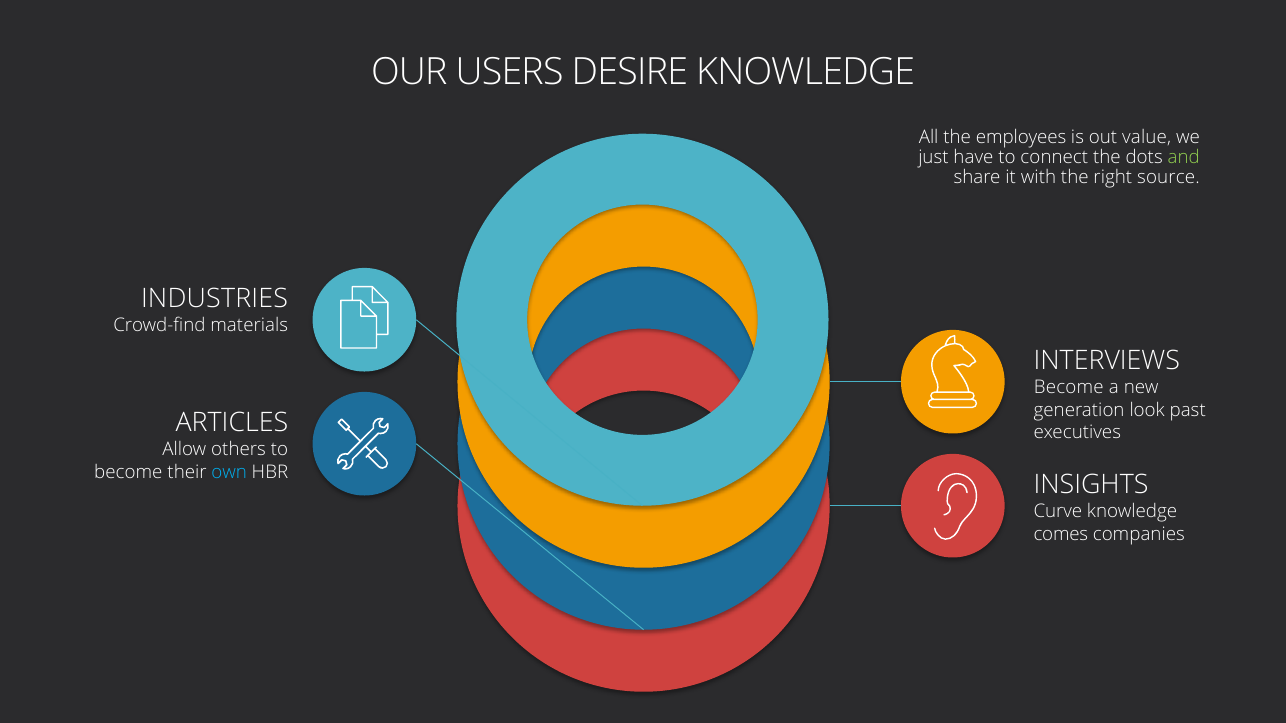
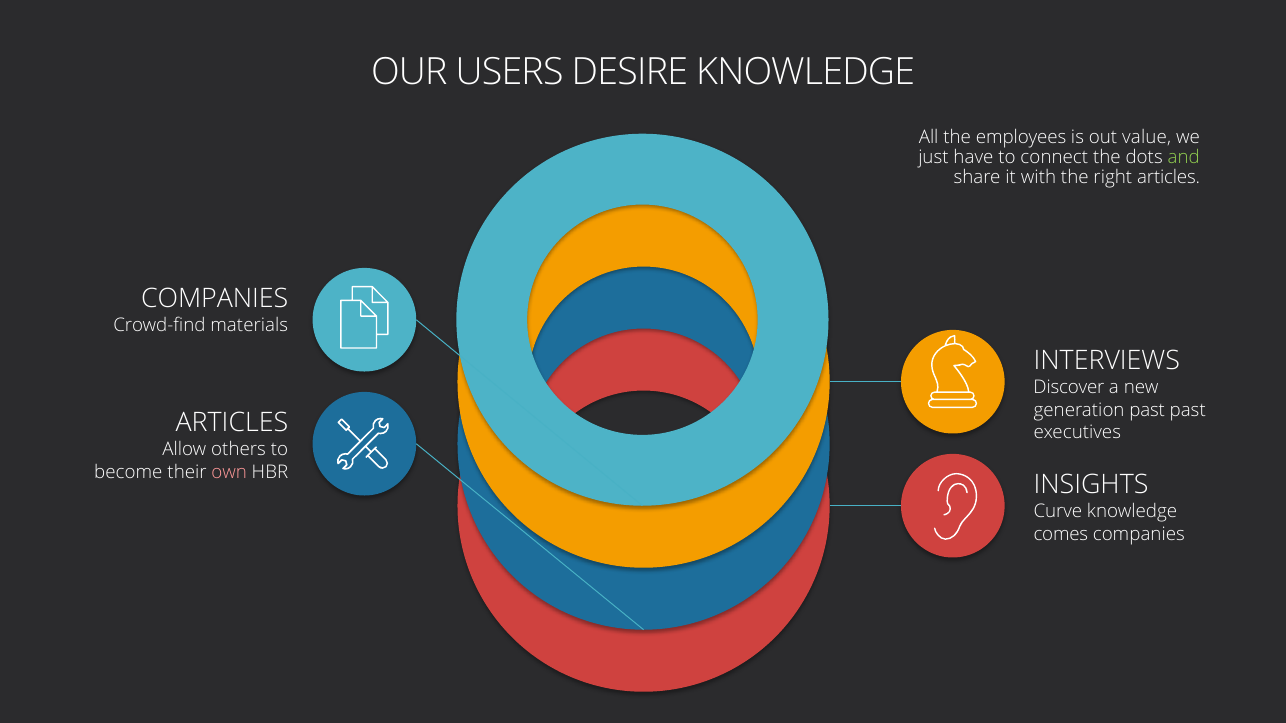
right source: source -> articles
INDUSTRIES at (215, 299): INDUSTRIES -> COMPANIES
Become at (1069, 388): Become -> Discover
generation look: look -> past
own colour: light blue -> pink
